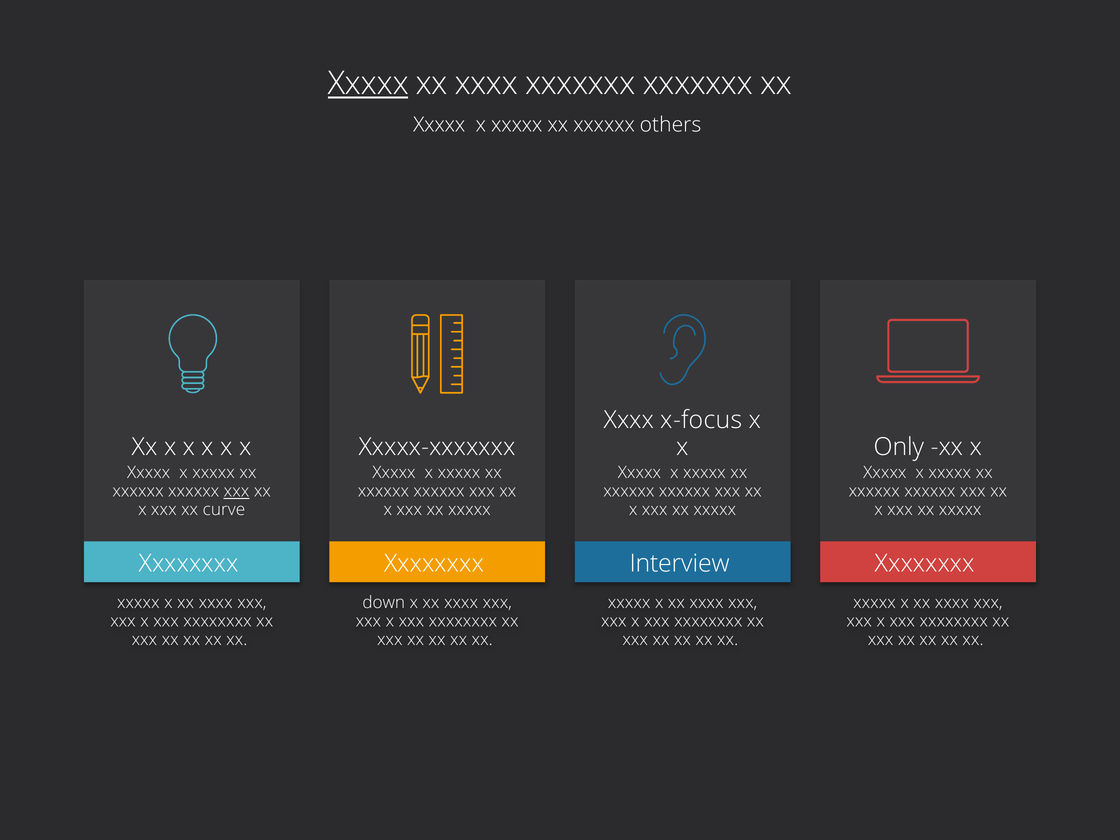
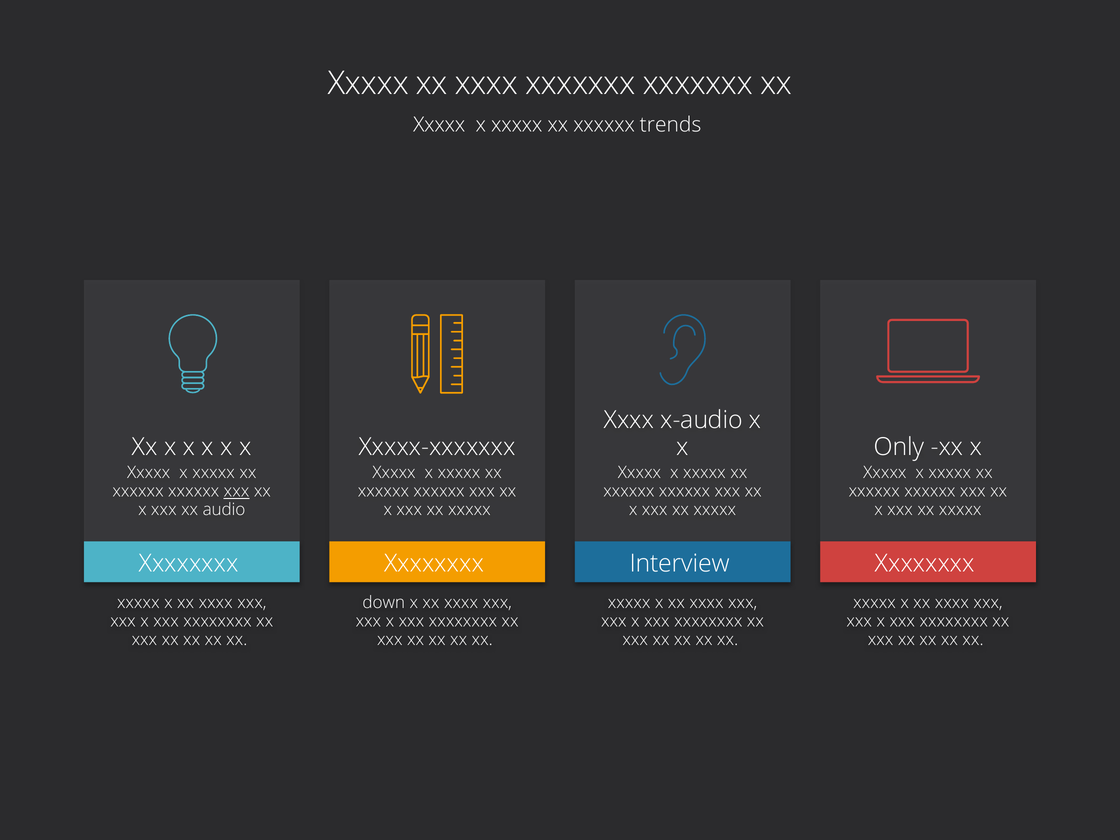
Xxxxx at (368, 84) underline: present -> none
others: others -> trends
x-focus: x-focus -> x-audio
curve: curve -> audio
